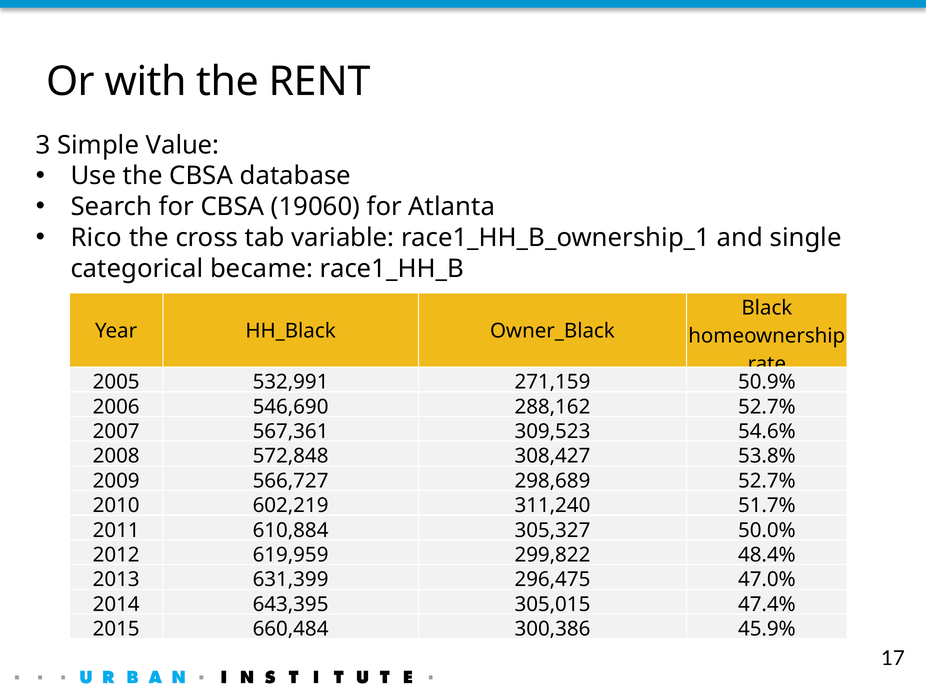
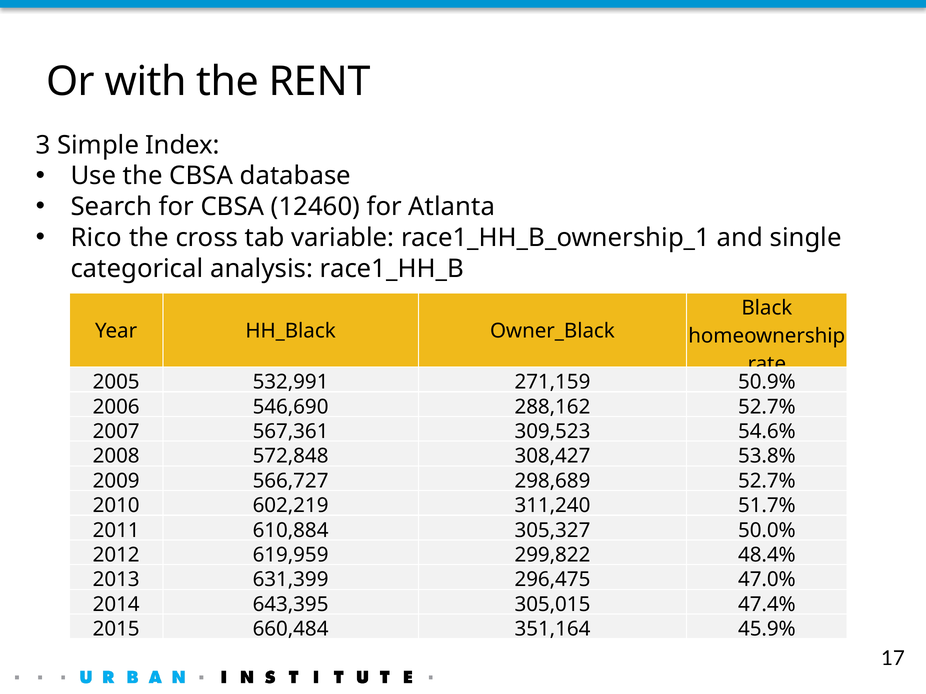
Value: Value -> Index
19060: 19060 -> 12460
became: became -> analysis
300,386: 300,386 -> 351,164
